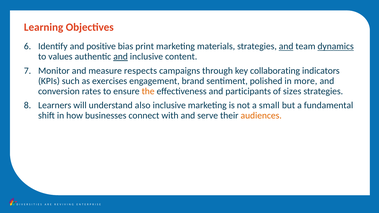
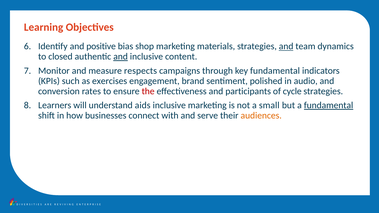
print: print -> shop
dynamics underline: present -> none
values: values -> closed
key collaborating: collaborating -> fundamental
more: more -> audio
the colour: orange -> red
sizes: sizes -> cycle
also: also -> aids
fundamental at (329, 105) underline: none -> present
